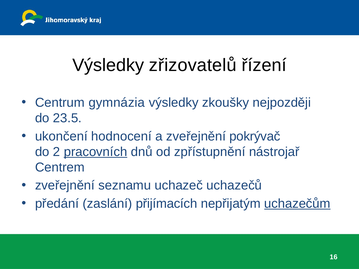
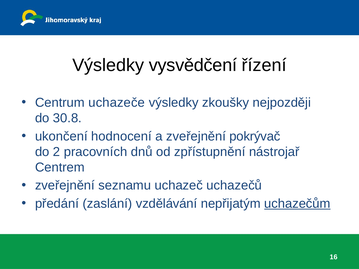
zřizovatelů: zřizovatelů -> vysvědčení
gymnázia: gymnázia -> uchazeče
23.5: 23.5 -> 30.8
pracovních underline: present -> none
přijímacích: přijímacích -> vzdělávání
